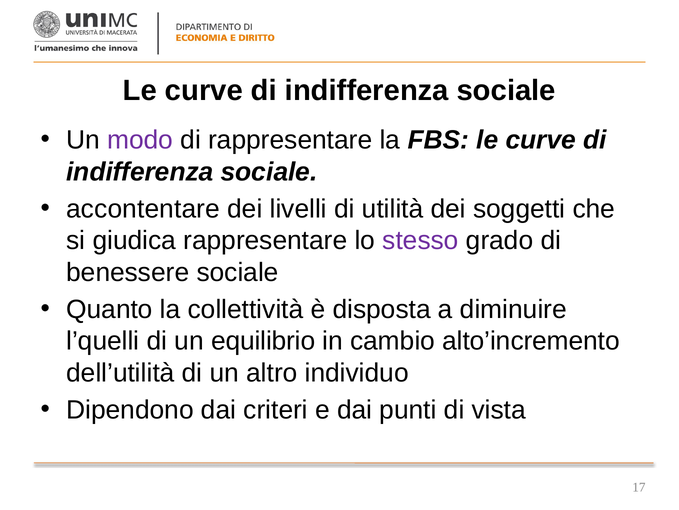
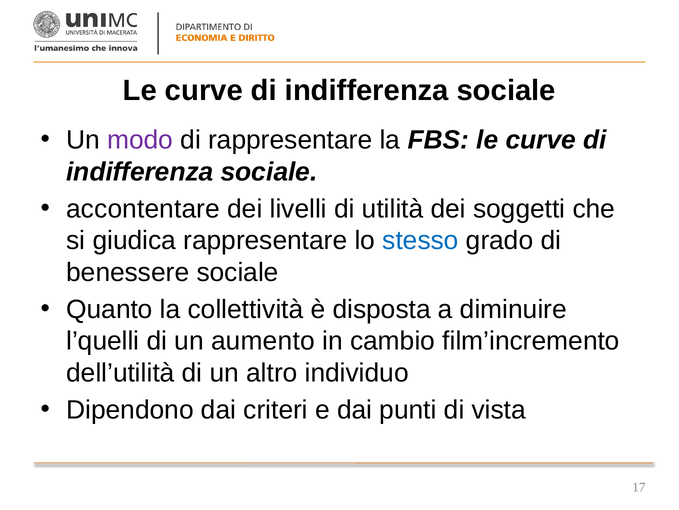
stesso colour: purple -> blue
equilibrio: equilibrio -> aumento
alto’incremento: alto’incremento -> film’incremento
